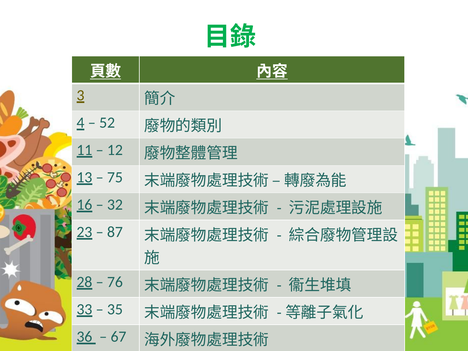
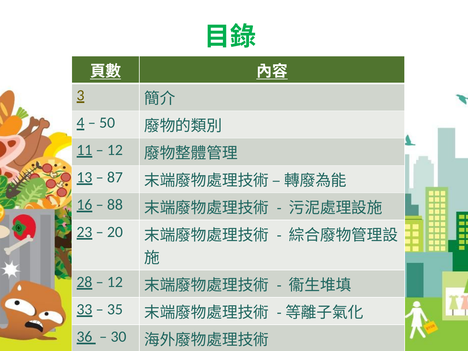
52: 52 -> 50
75: 75 -> 87
32: 32 -> 88
87: 87 -> 20
76 at (115, 282): 76 -> 12
67: 67 -> 30
